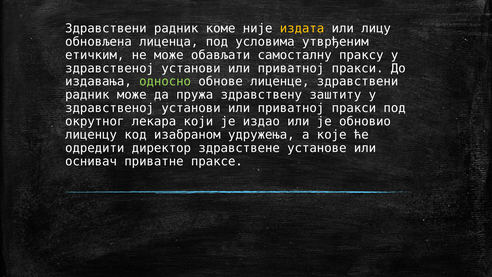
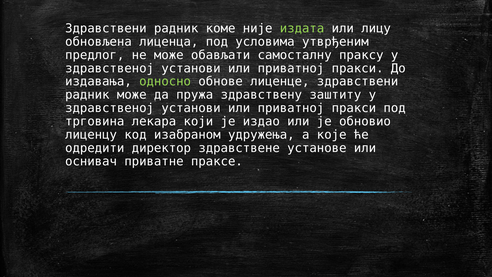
издата colour: yellow -> light green
етичким: етичким -> предлог
окрутног: окрутног -> трговина
